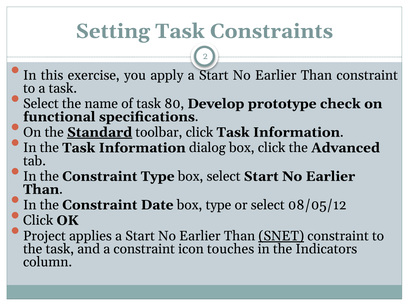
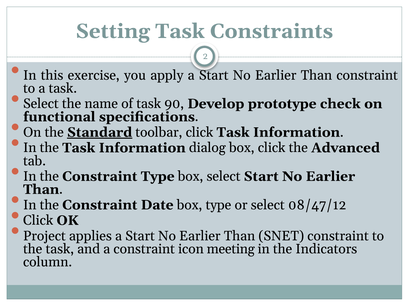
80: 80 -> 90
08/05/12: 08/05/12 -> 08/47/12
SNET underline: present -> none
touches: touches -> meeting
